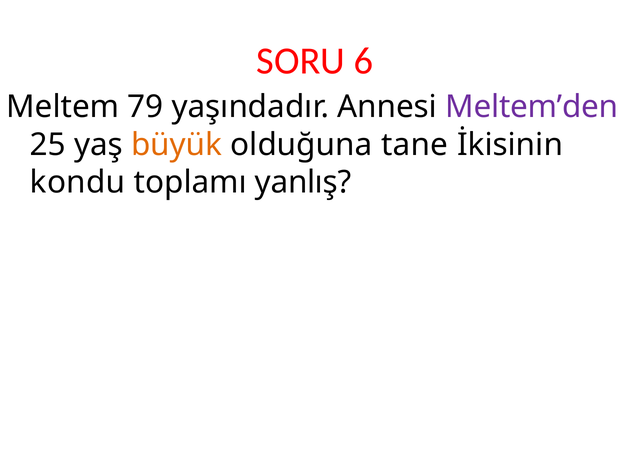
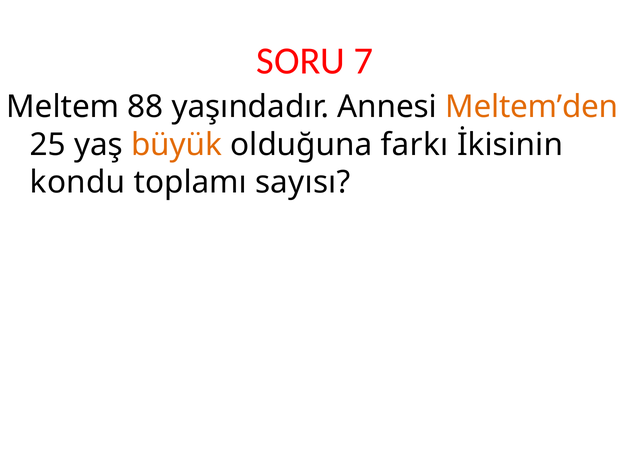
6: 6 -> 7
79: 79 -> 88
Meltem’den colour: purple -> orange
tane: tane -> farkı
yanlış: yanlış -> sayısı
